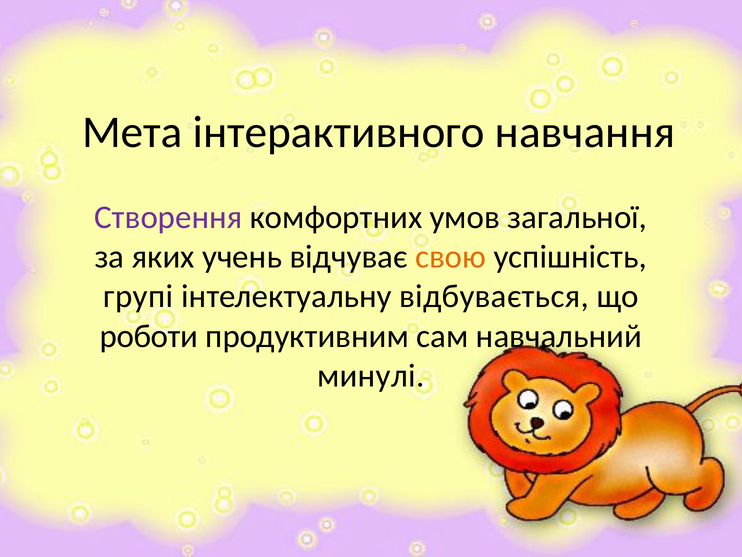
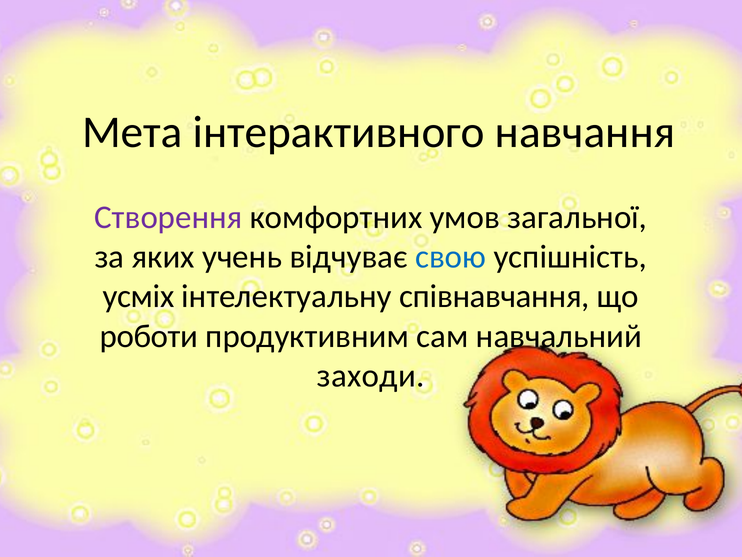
свою colour: orange -> blue
групі: групі -> усміх
відбувається: відбувається -> співнавчання
минулі: минулі -> заходи
